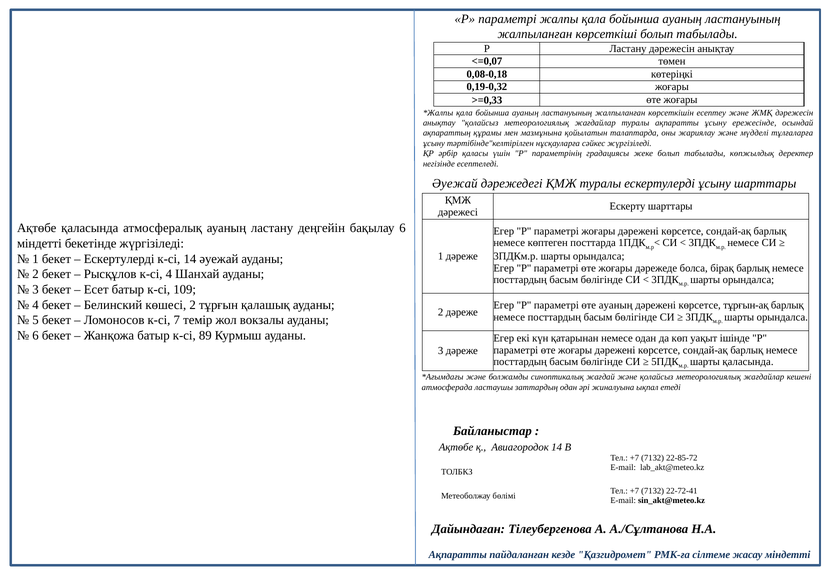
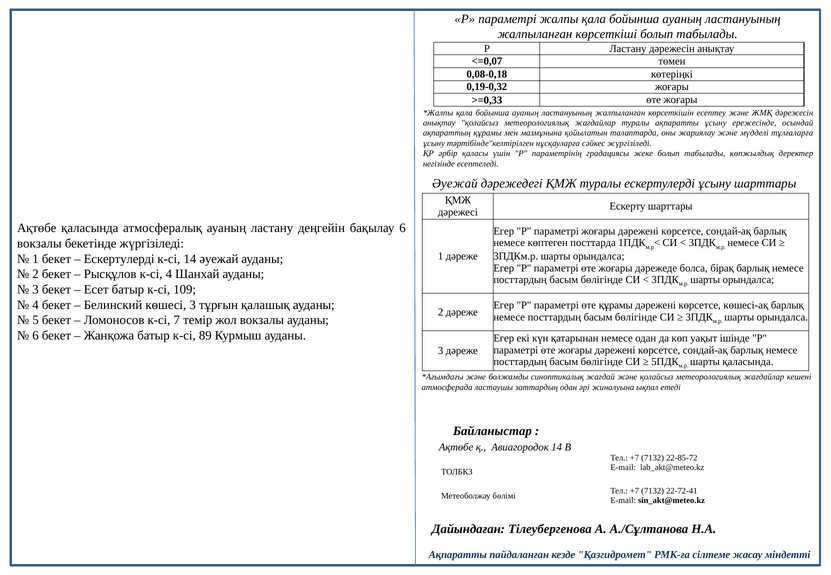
міндетті at (39, 244): міндетті -> вокзалы
көшесі 2: 2 -> 3
өте ауаның: ауаның -> құрамы
тұрғын-ақ: тұрғын-ақ -> көшесі-ақ
